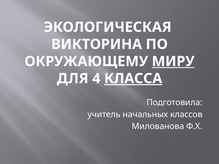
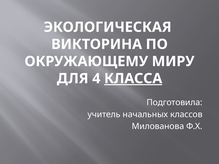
МИРУ underline: present -> none
